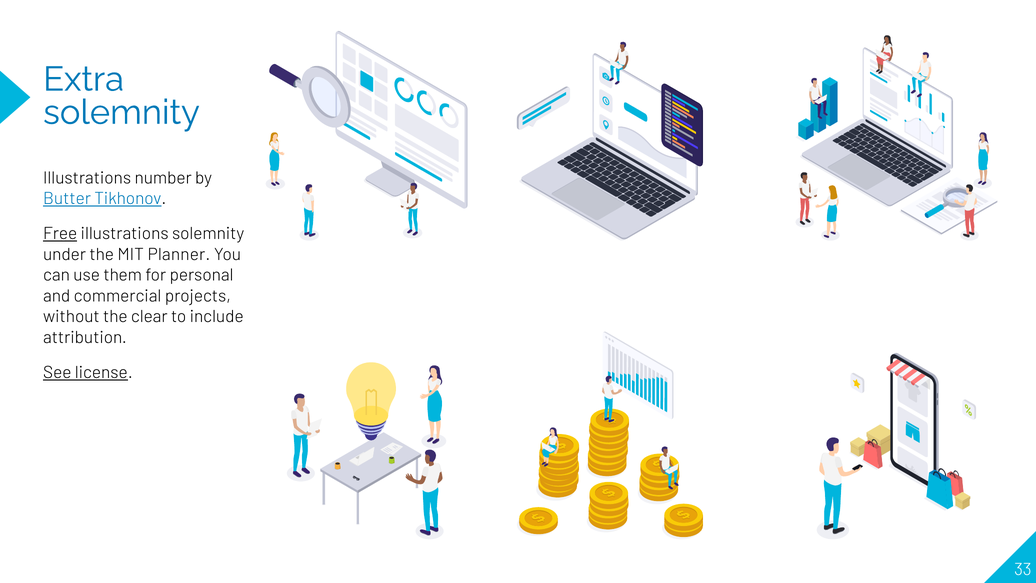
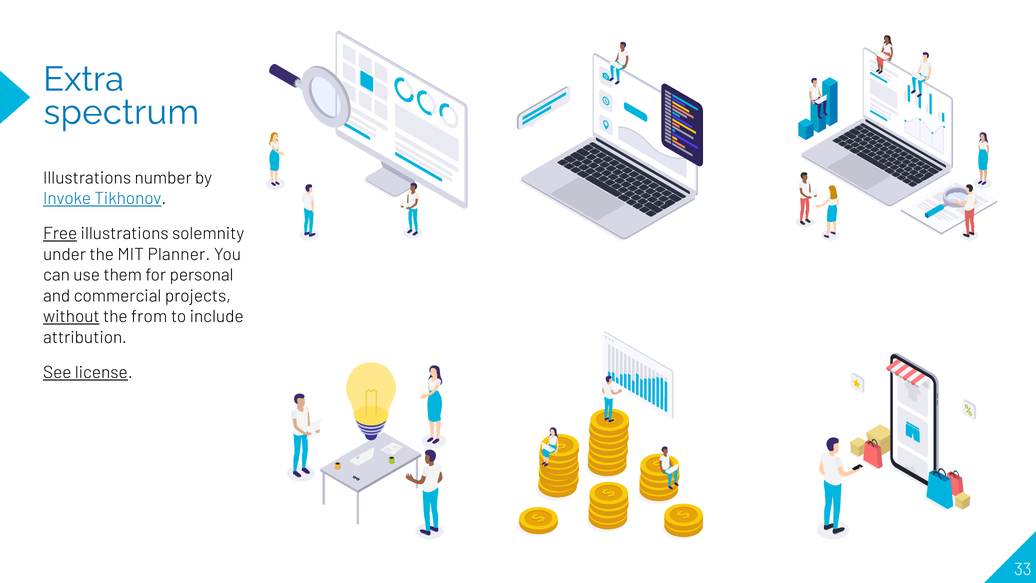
solemnity at (122, 112): solemnity -> spectrum
Butter: Butter -> Invoke
without underline: none -> present
clear: clear -> from
